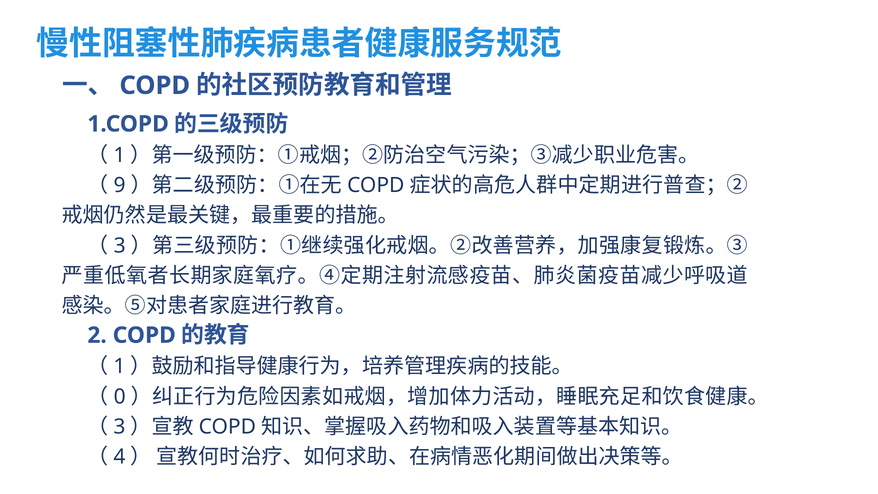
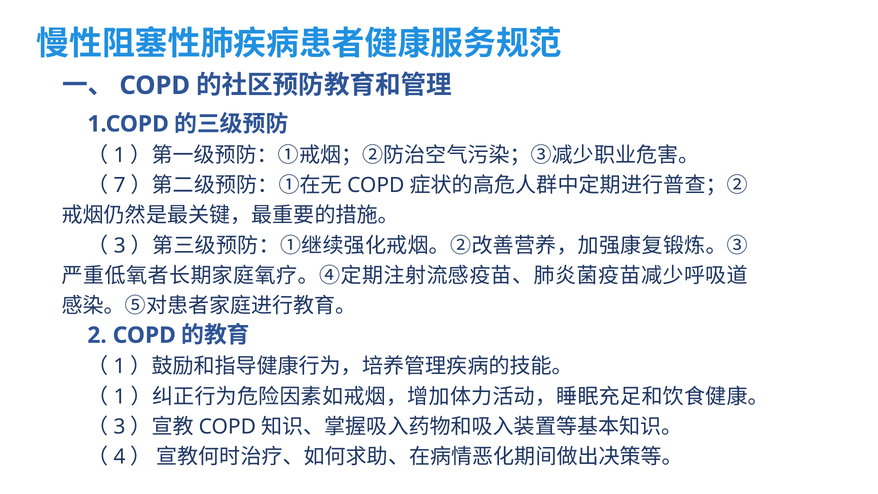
9: 9 -> 7
0 at (120, 397): 0 -> 1
